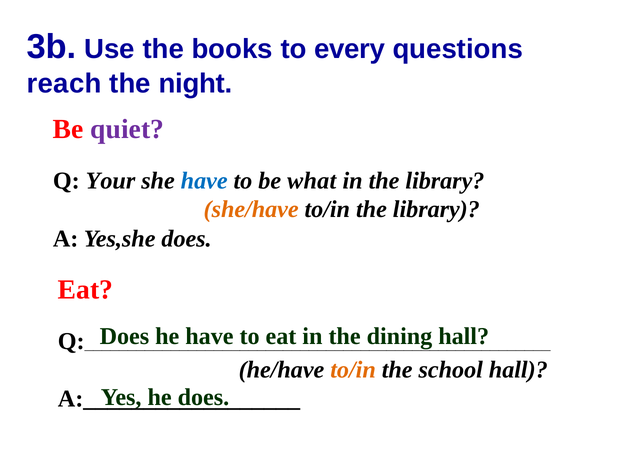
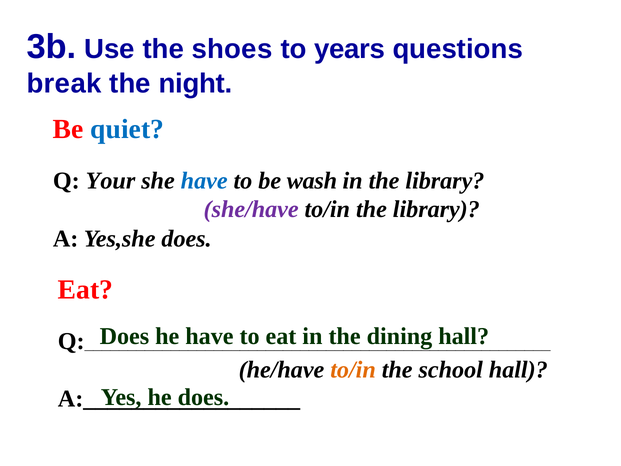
books: books -> shoes
every: every -> years
reach: reach -> break
quiet colour: purple -> blue
what: what -> wash
she/have colour: orange -> purple
